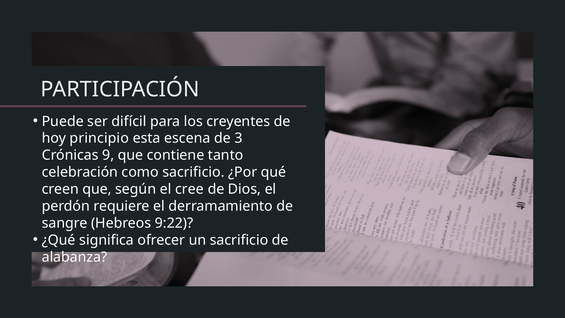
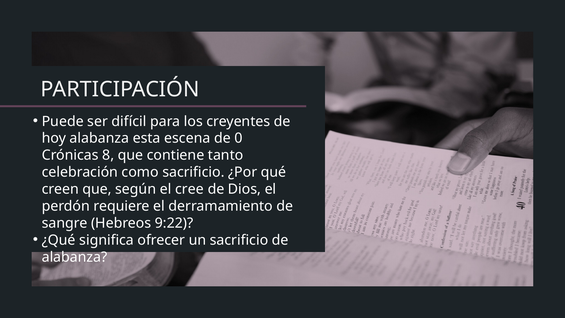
hoy principio: principio -> alabanza
3: 3 -> 0
9: 9 -> 8
